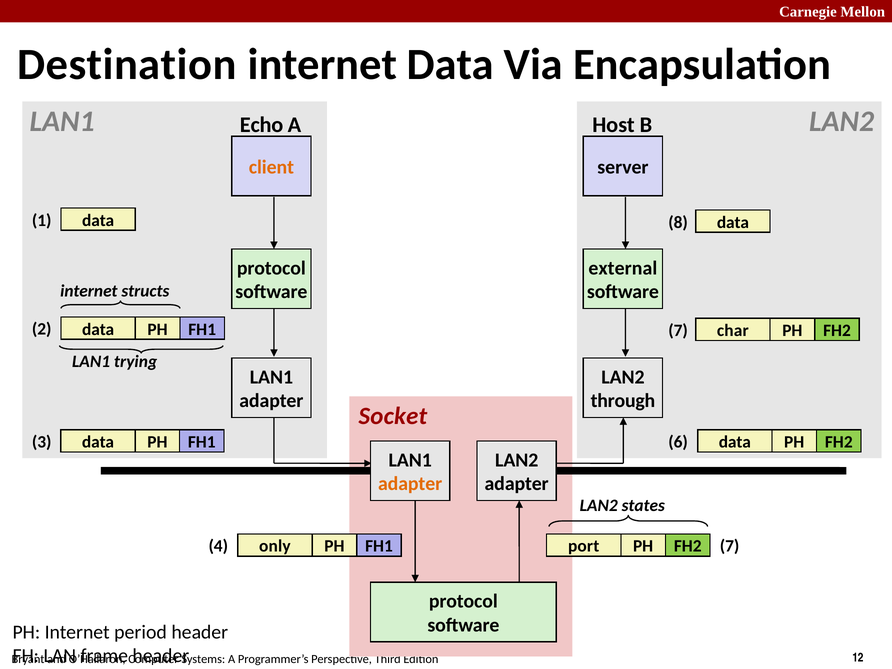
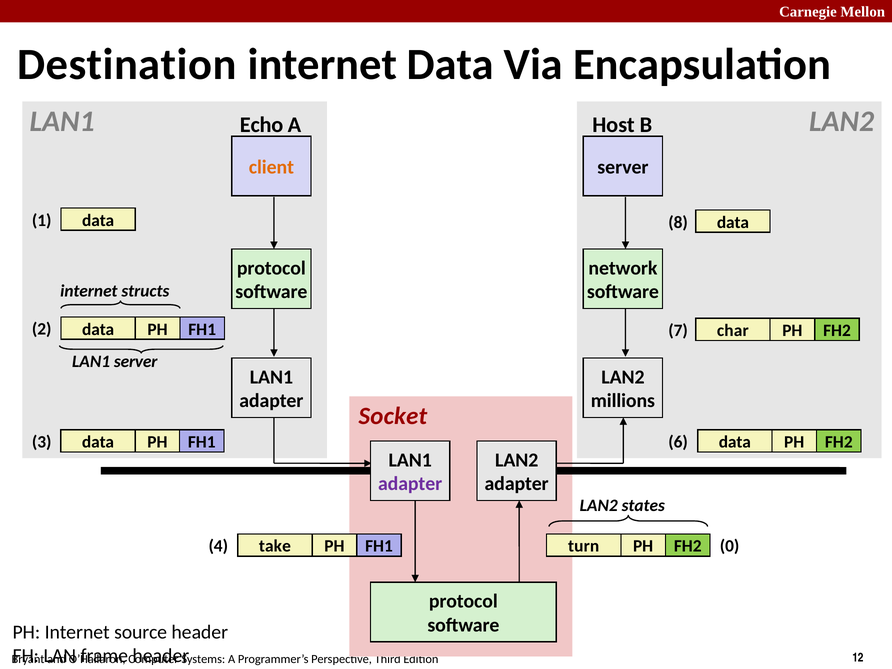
external: external -> network
LAN1 trying: trying -> server
through: through -> millions
adapter at (410, 484) colour: orange -> purple
only: only -> take
port: port -> turn
FH2 7: 7 -> 0
period: period -> source
